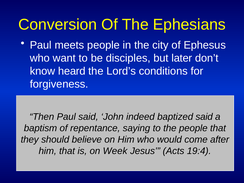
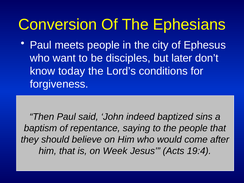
heard: heard -> today
baptized said: said -> sins
